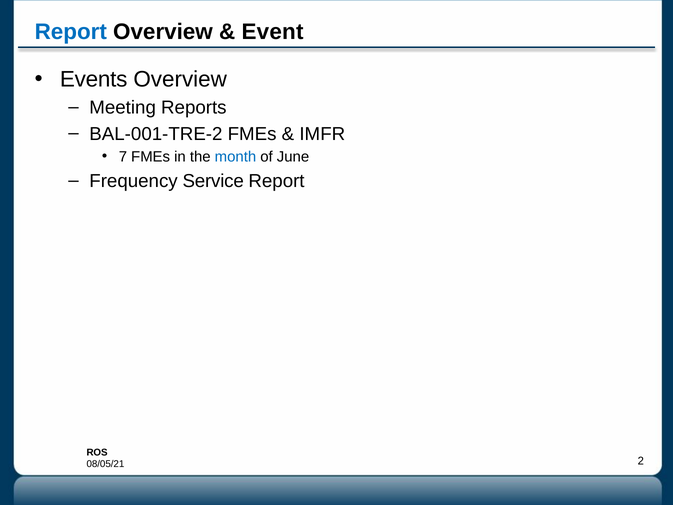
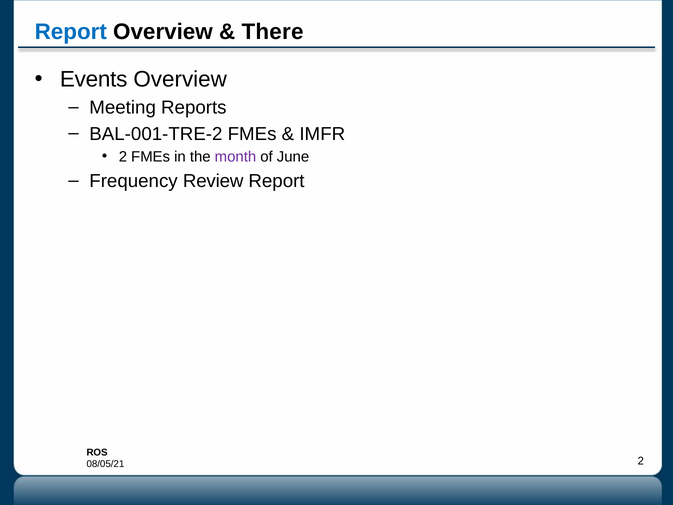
Event: Event -> There
7 at (123, 157): 7 -> 2
month colour: blue -> purple
Service: Service -> Review
